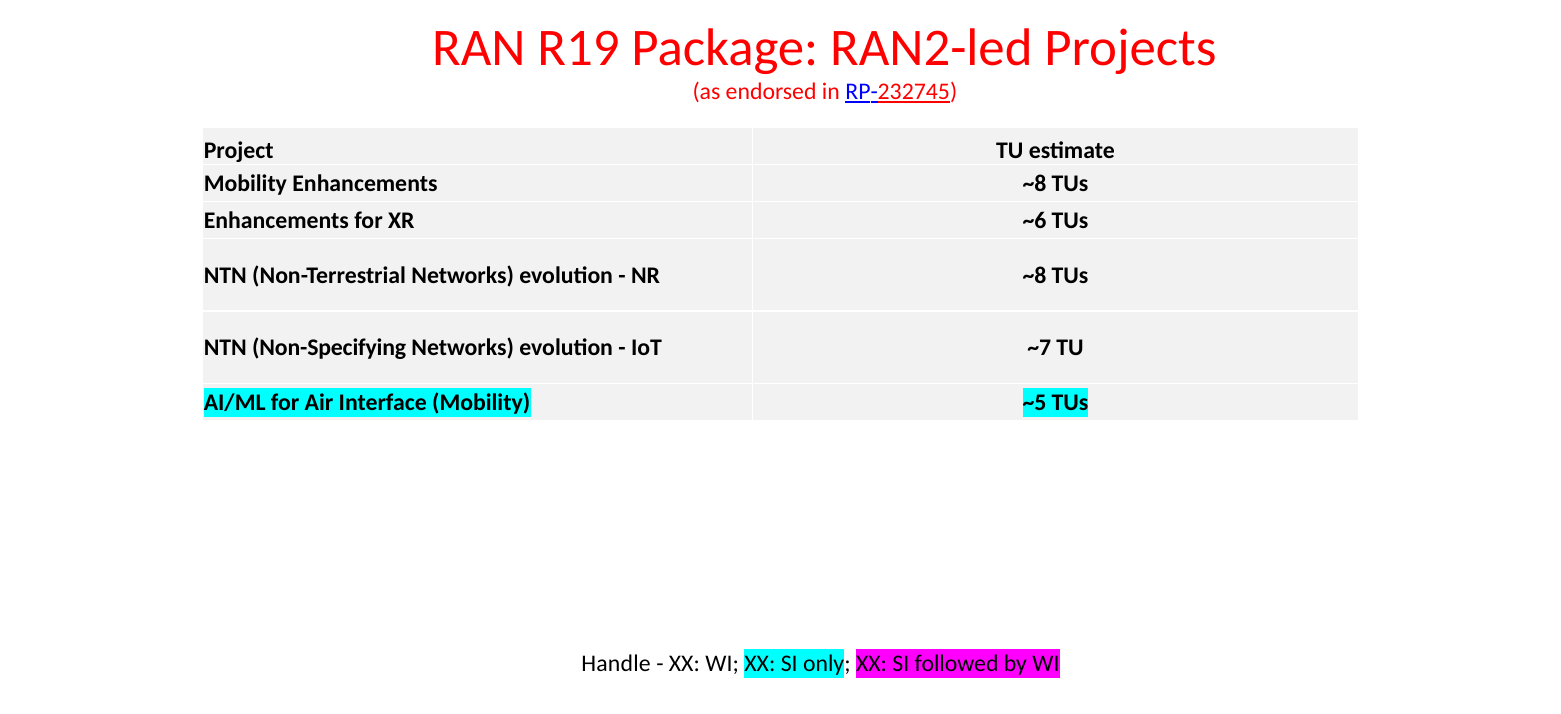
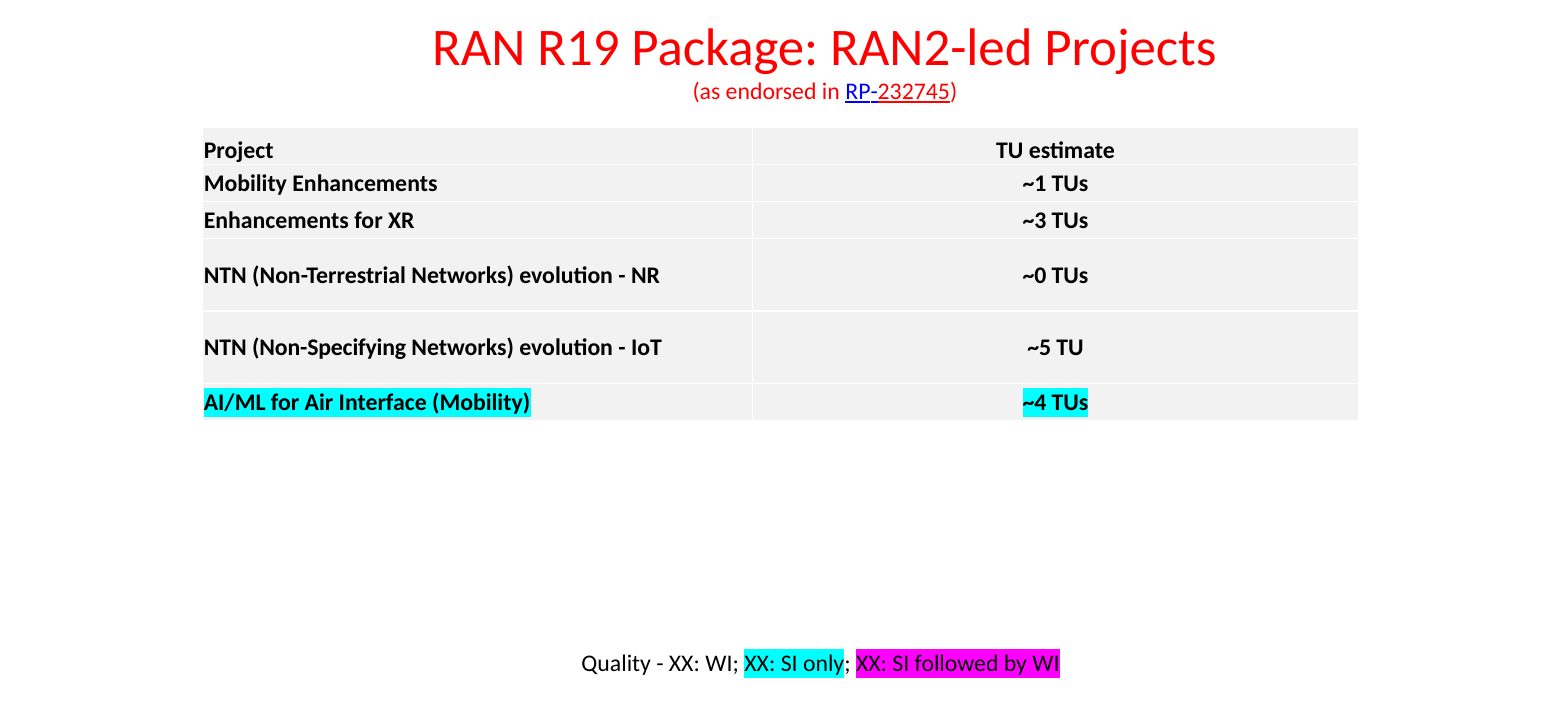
Enhancements ~8: ~8 -> ~1
~6: ~6 -> ~3
NR ~8: ~8 -> ~0
~7: ~7 -> ~5
~5: ~5 -> ~4
Handle: Handle -> Quality
